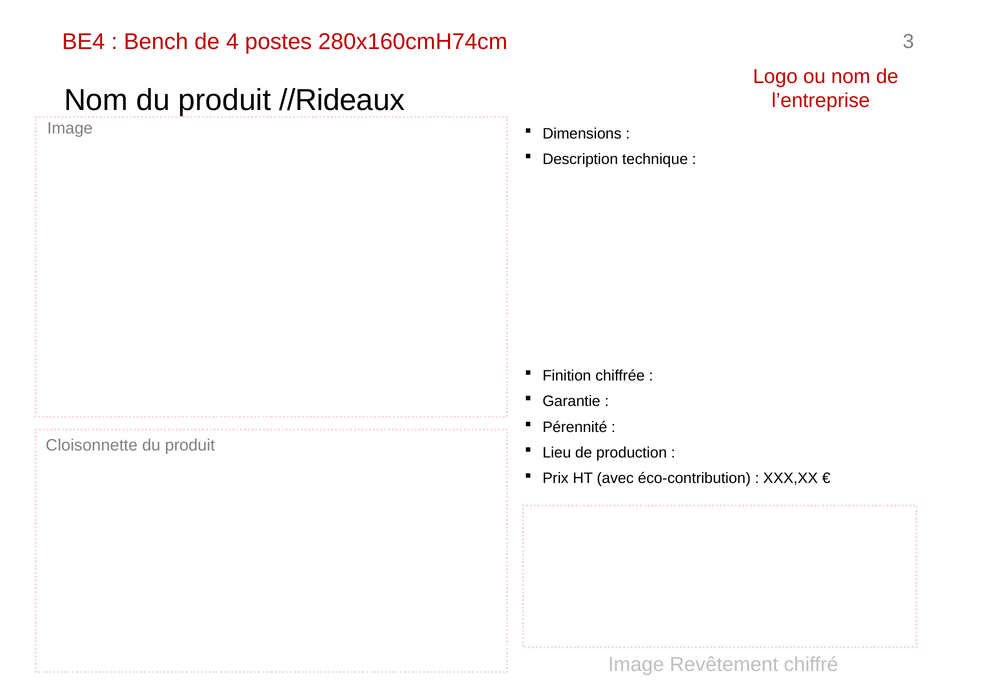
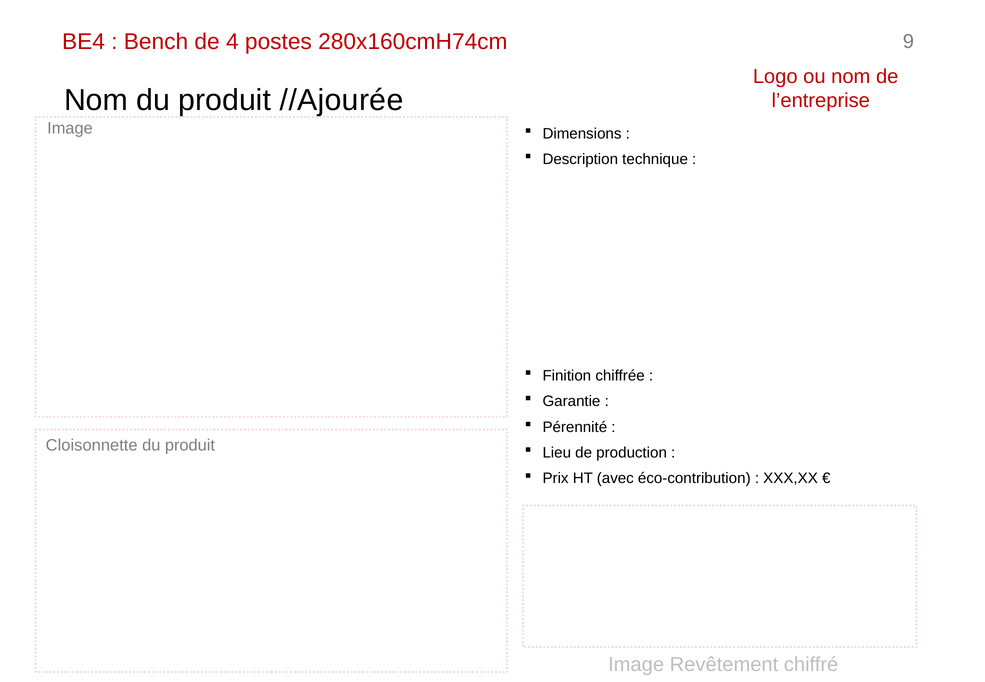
3: 3 -> 9
//Rideaux: //Rideaux -> //Ajourée
